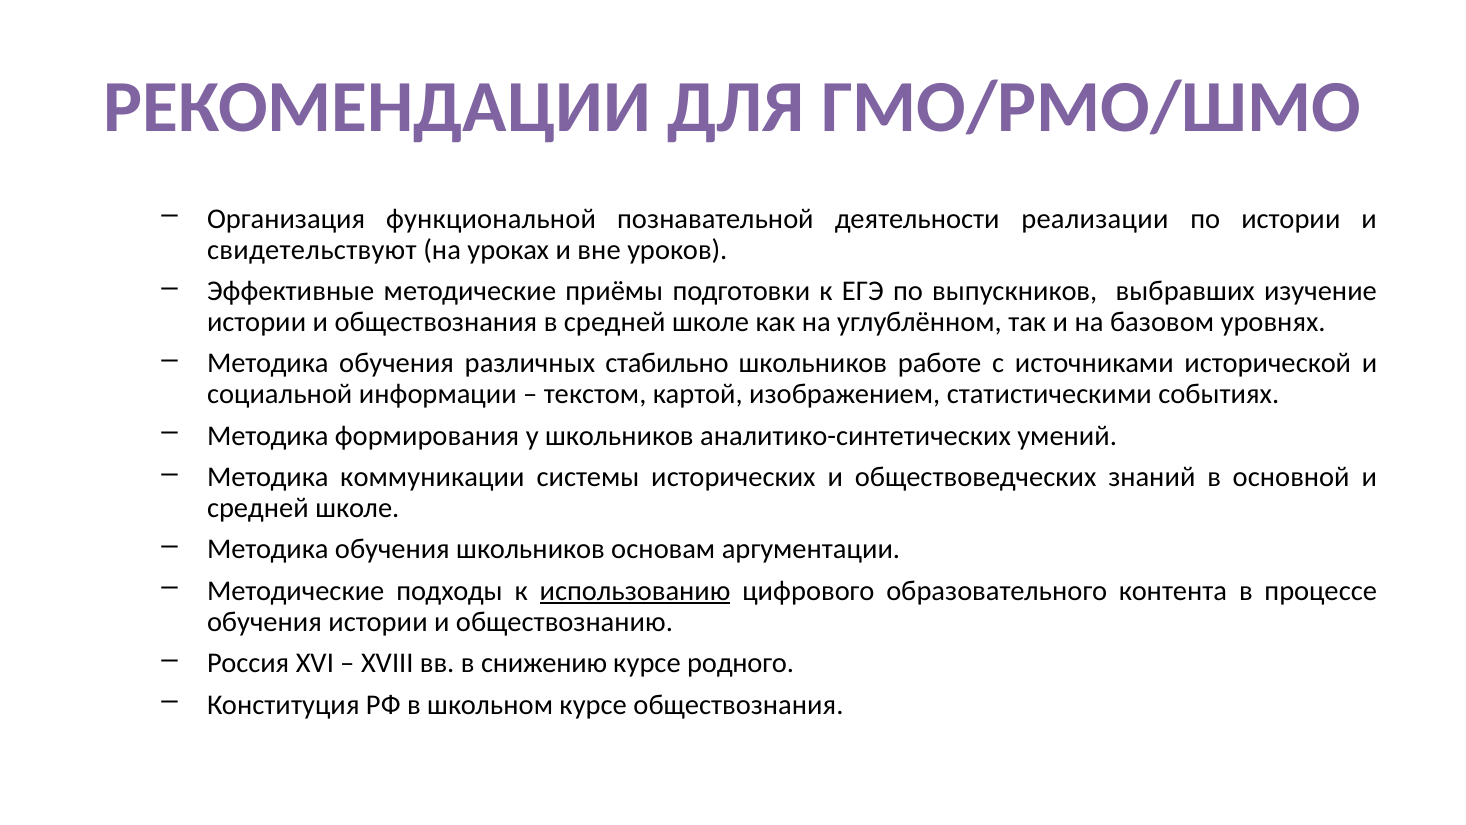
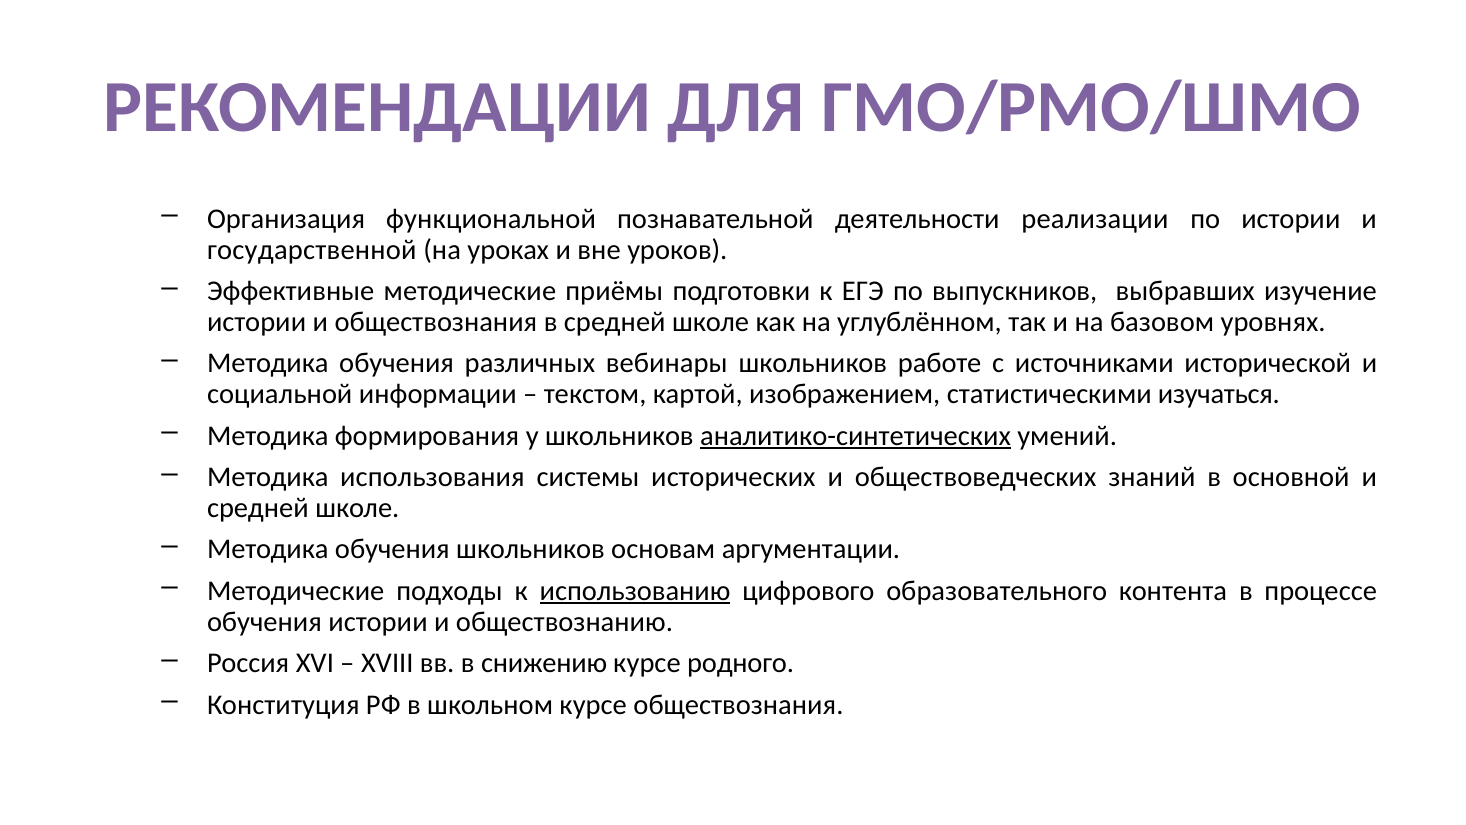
свидетельствуют: свидетельствуют -> государственной
стабильно: стабильно -> вебинары
событиях: событиях -> изучаться
аналитико-синтетических underline: none -> present
коммуникации: коммуникации -> использования
